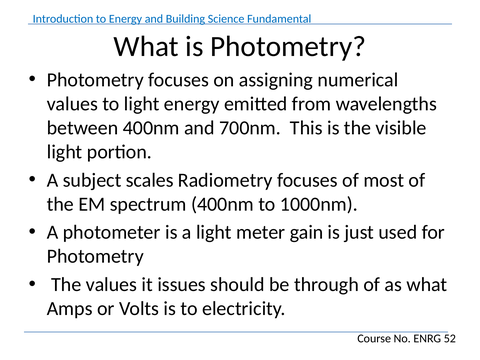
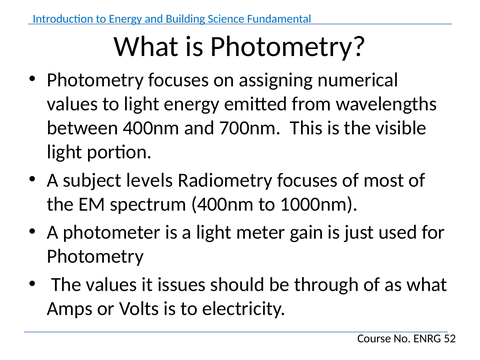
scales: scales -> levels
